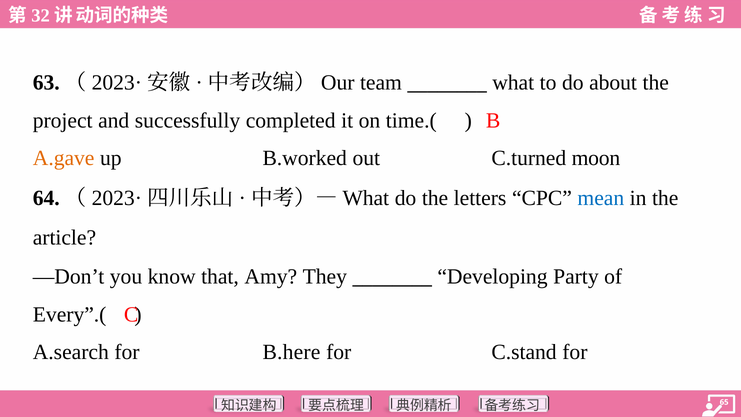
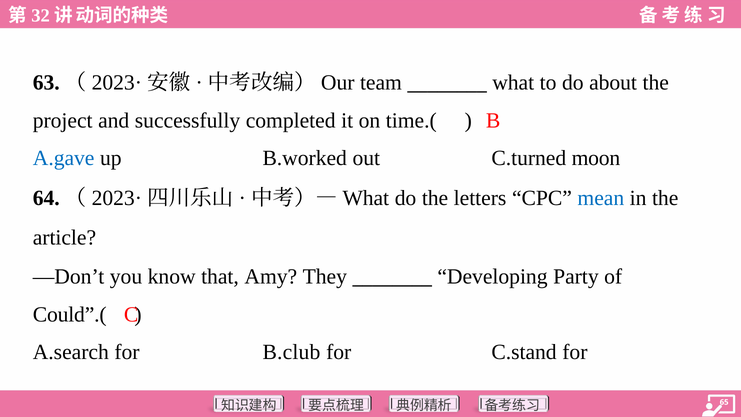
A.gave colour: orange -> blue
Every”.(: Every”.( -> Could”.(
B.here: B.here -> B.club
